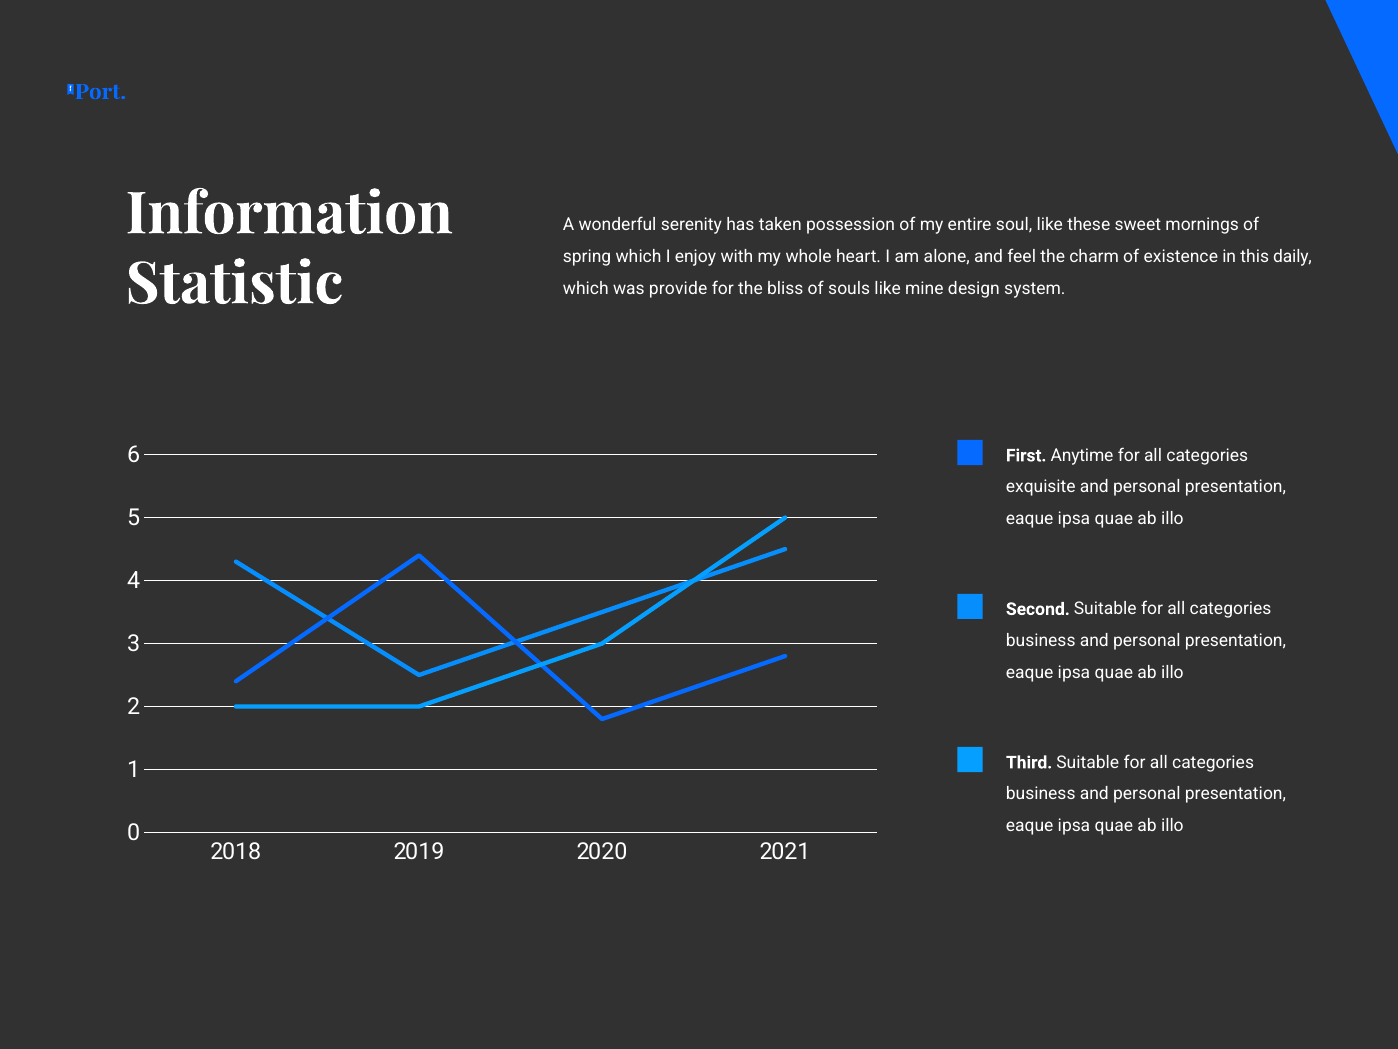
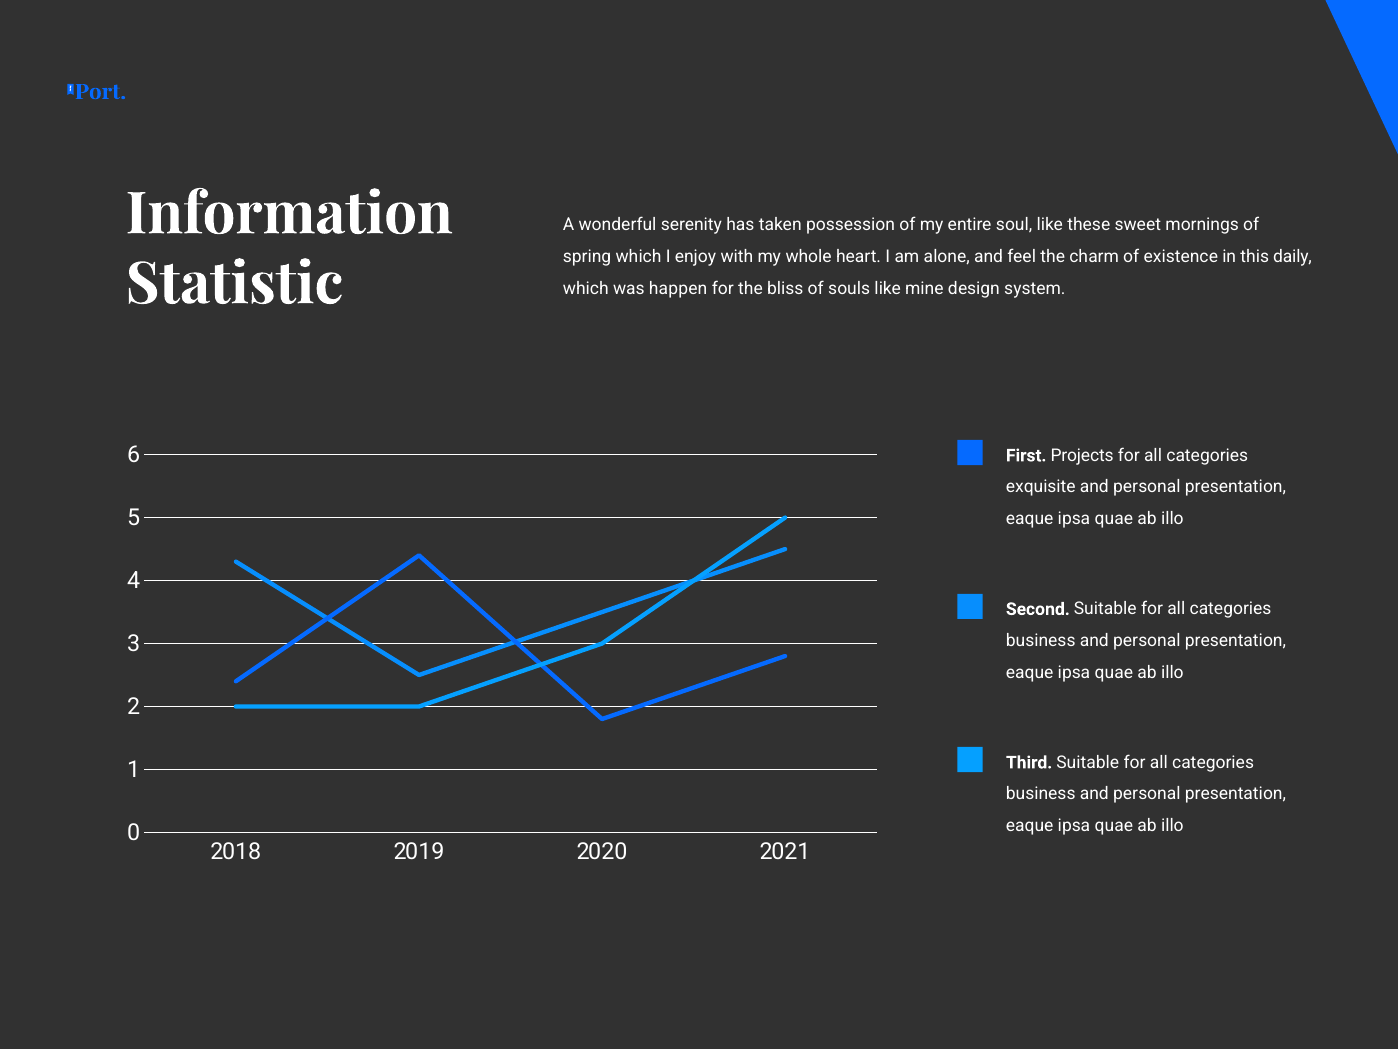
provide: provide -> happen
Anytime: Anytime -> Projects
